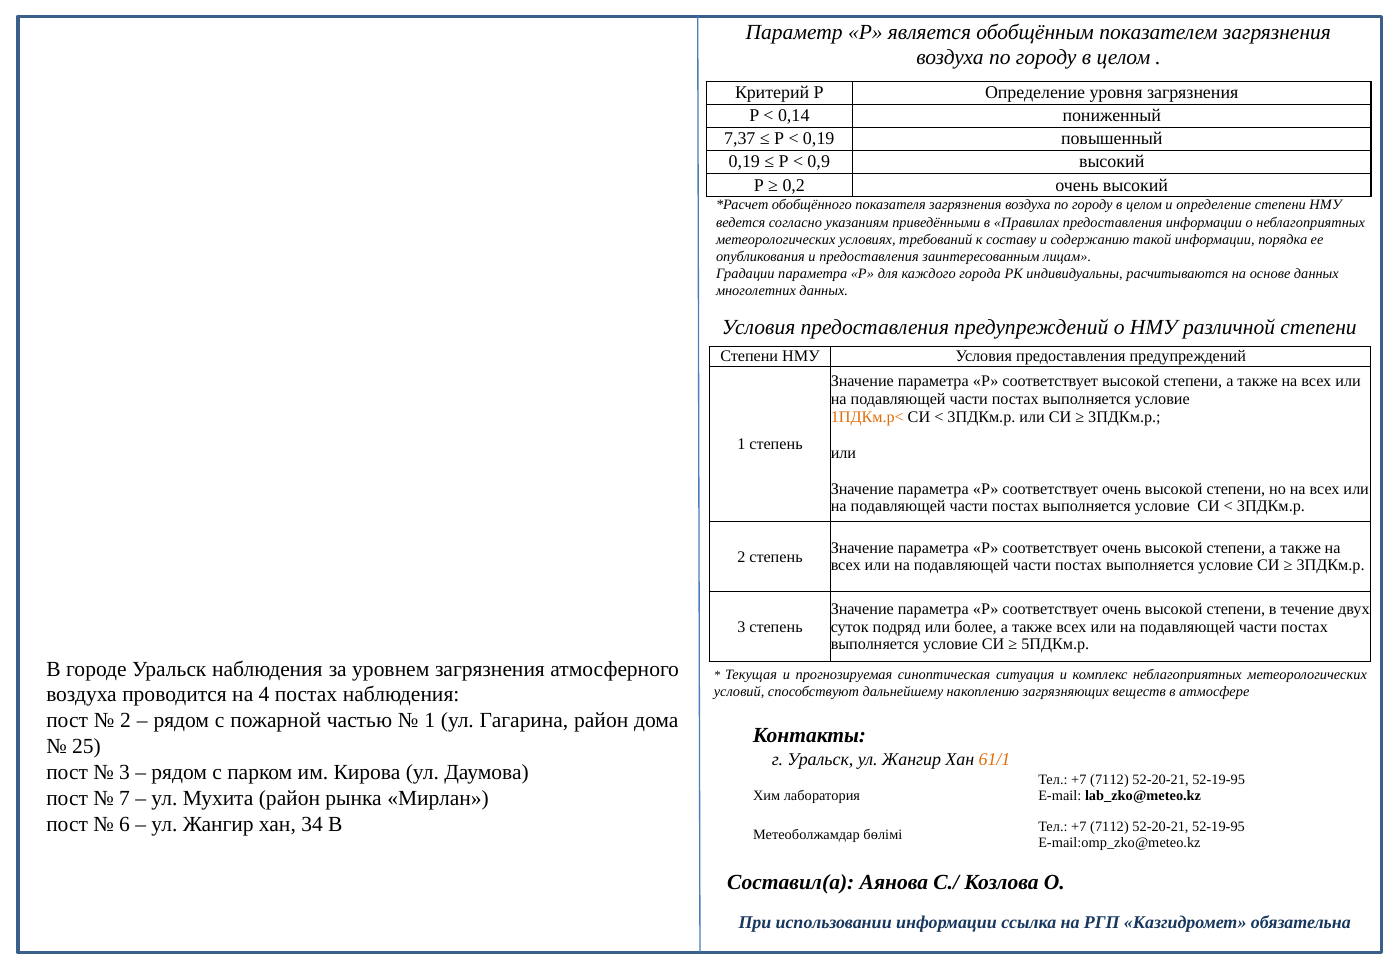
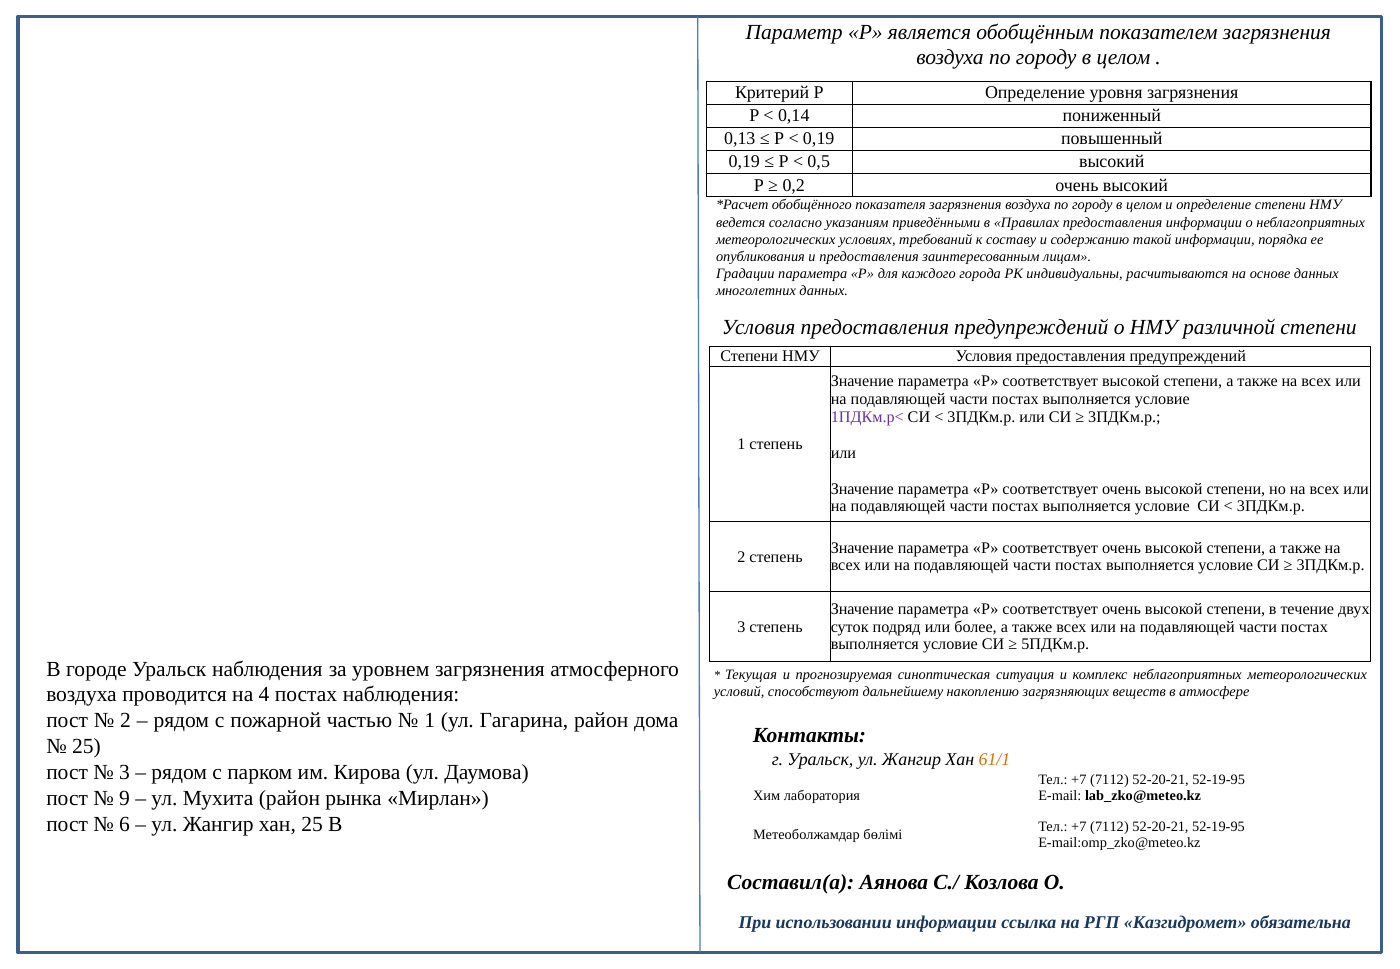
7,37: 7,37 -> 0,13
0,9: 0,9 -> 0,5
1ПДКм.р< colour: orange -> purple
7: 7 -> 9
хан 34: 34 -> 25
